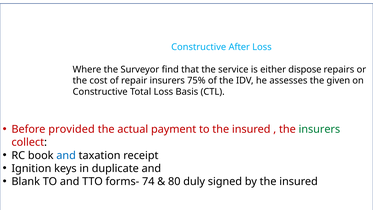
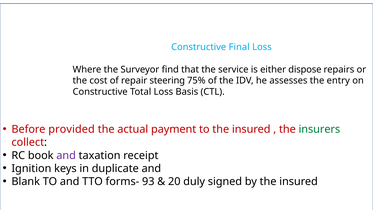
After: After -> Final
repair insurers: insurers -> steering
given: given -> entry
and at (66, 155) colour: blue -> purple
74: 74 -> 93
80: 80 -> 20
